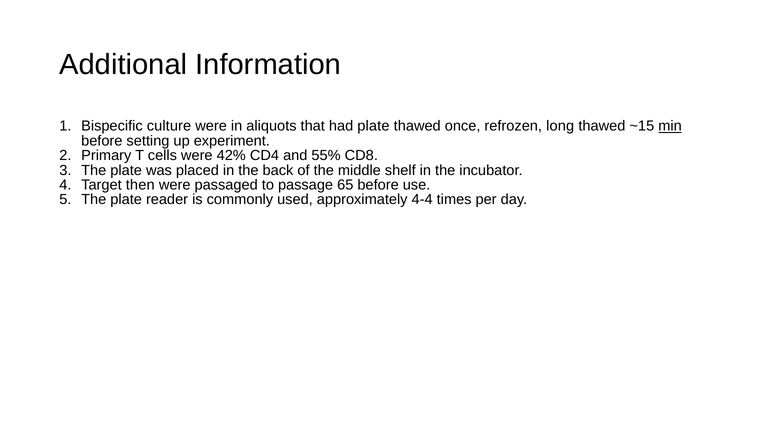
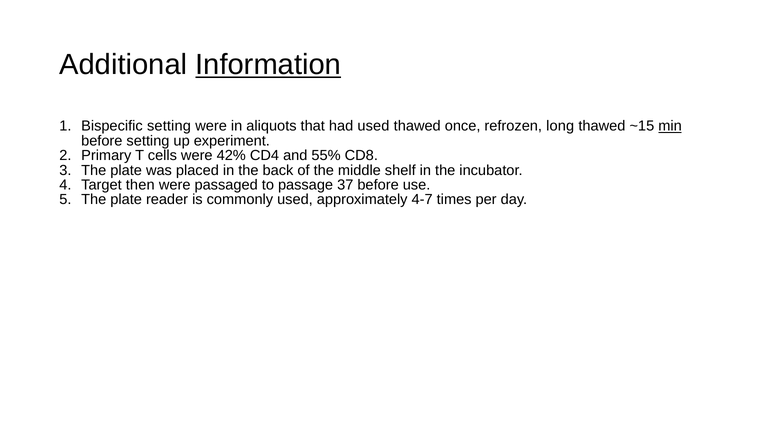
Information underline: none -> present
Bispecific culture: culture -> setting
had plate: plate -> used
65: 65 -> 37
4-4: 4-4 -> 4-7
